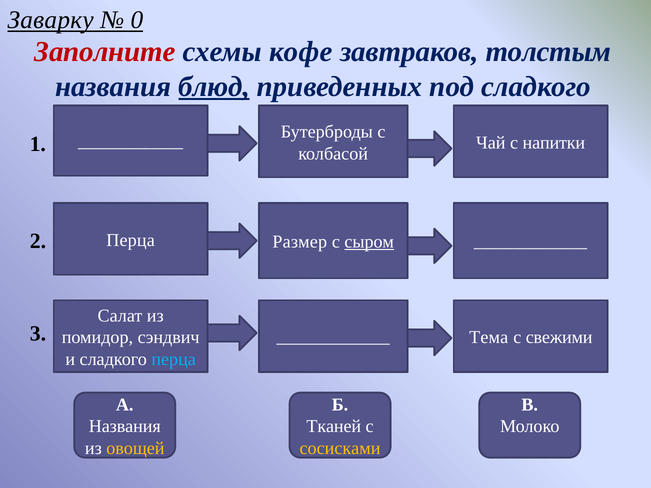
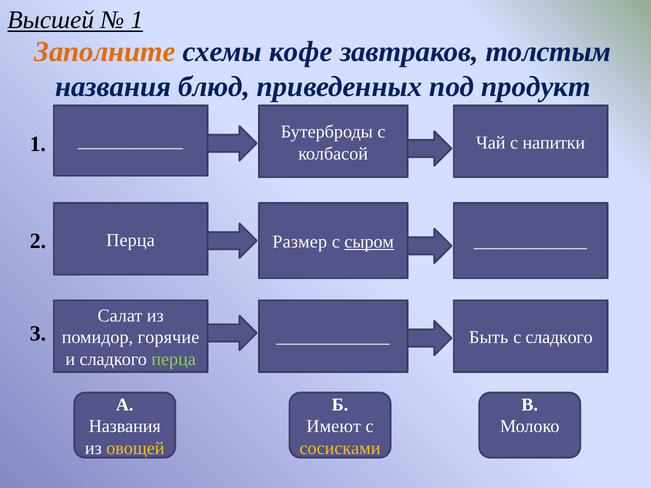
Заварку: Заварку -> Высшей
0 at (137, 20): 0 -> 1
Заполните colour: red -> orange
блюд underline: present -> none
под сладкого: сладкого -> продукт
сэндвич: сэндвич -> горячие
Тема: Тема -> Быть
с свежими: свежими -> сладкого
перца at (174, 359) colour: light blue -> light green
Тканей: Тканей -> Имеют
